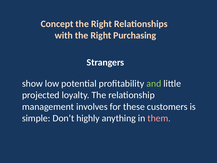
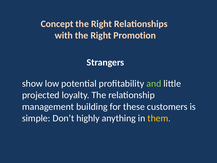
Purchasing: Purchasing -> Promotion
involves: involves -> building
them colour: pink -> yellow
